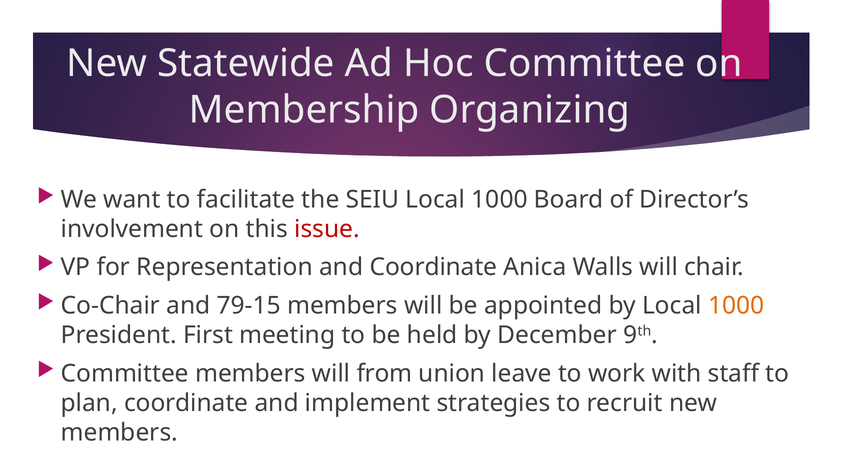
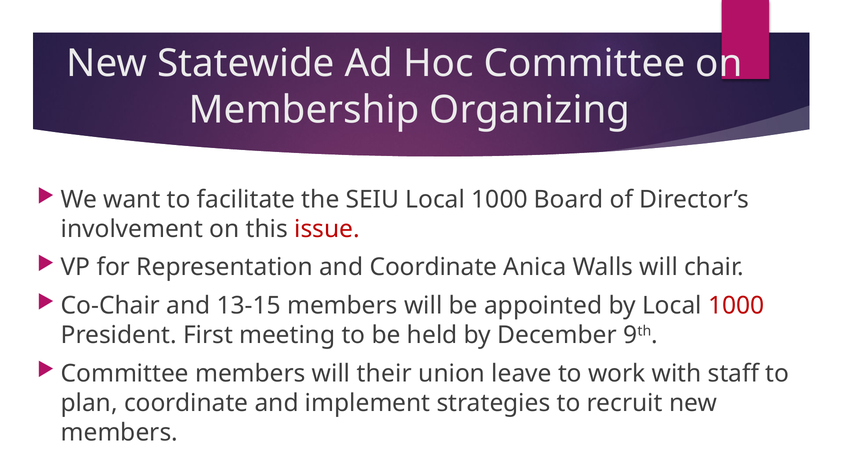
79-15: 79-15 -> 13-15
1000 at (736, 306) colour: orange -> red
from: from -> their
